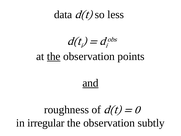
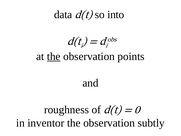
less: less -> into
and underline: present -> none
irregular: irregular -> inventor
